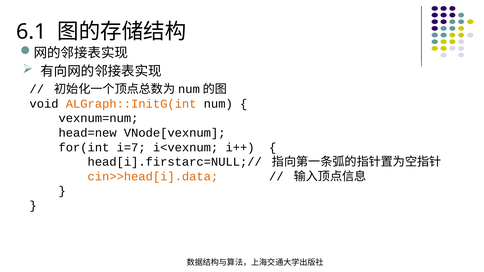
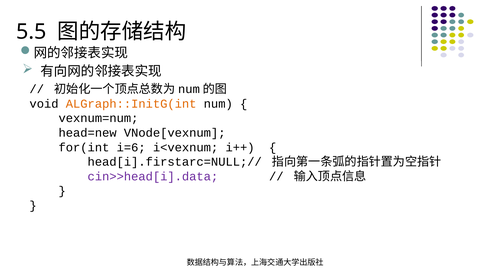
6.1: 6.1 -> 5.5
i=7: i=7 -> i=6
cin>>head[i].data colour: orange -> purple
